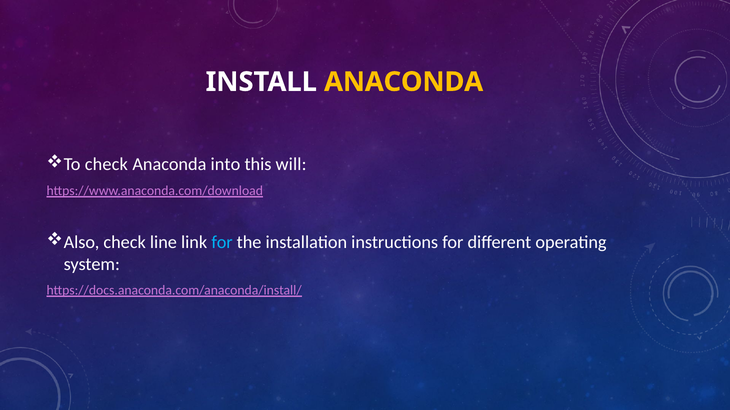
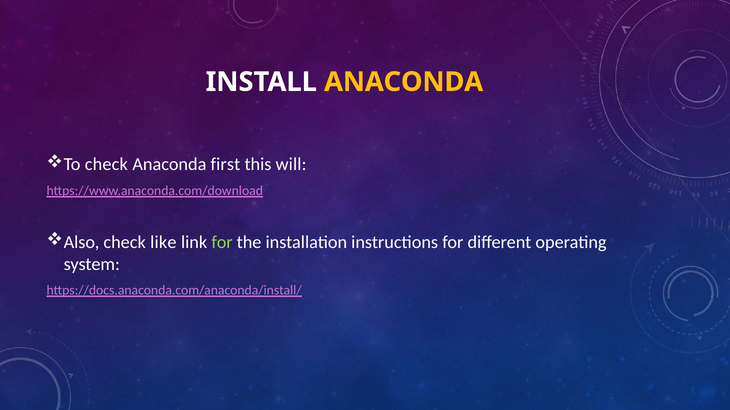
into: into -> first
line: line -> like
for at (222, 243) colour: light blue -> light green
